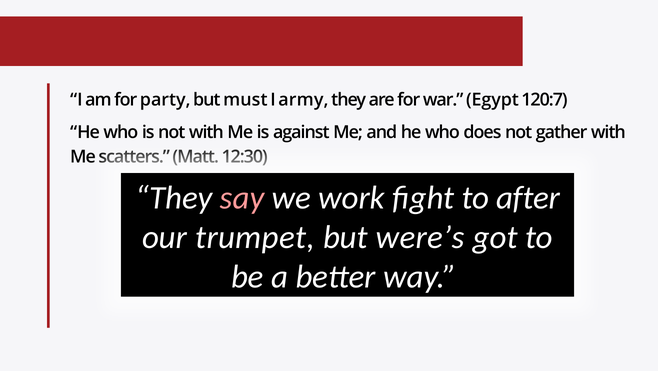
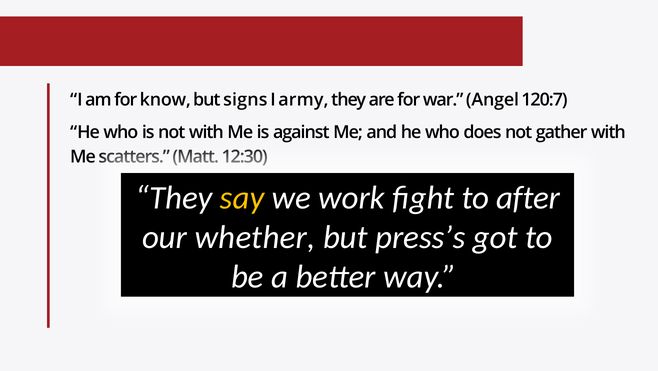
party: party -> know
must: must -> signs
Egypt: Egypt -> Angel
say colour: pink -> yellow
trumpet: trumpet -> whether
were’s: were’s -> press’s
